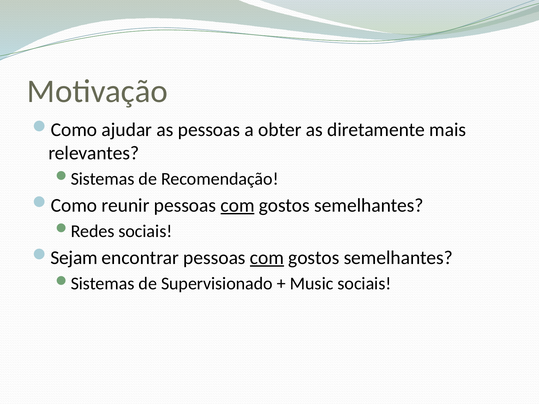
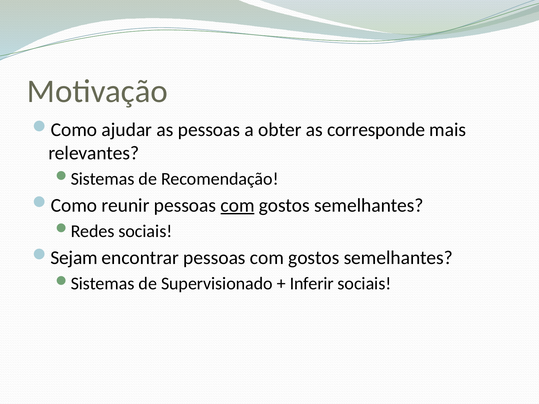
diretamente: diretamente -> corresponde
com at (267, 258) underline: present -> none
Music: Music -> Inferir
